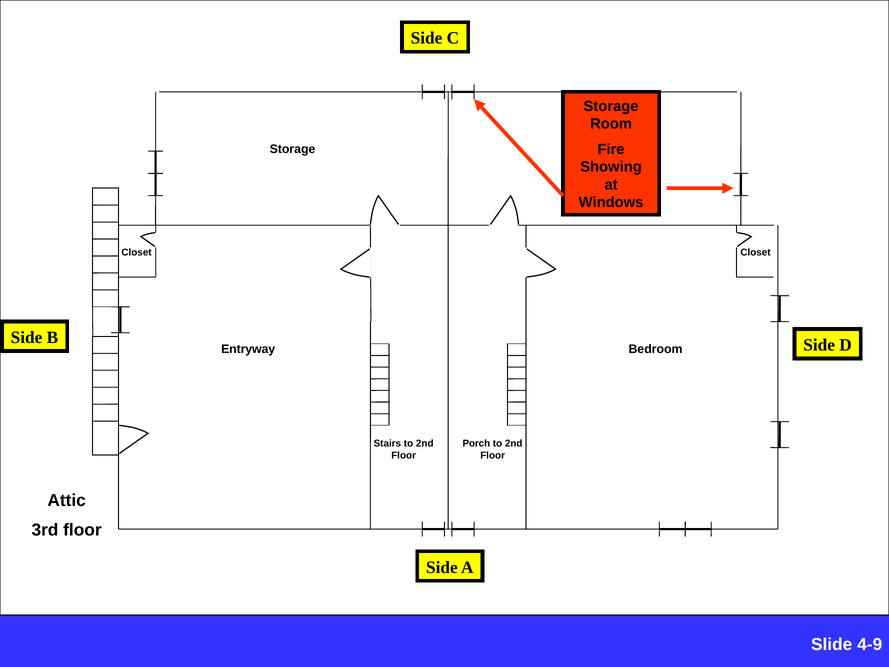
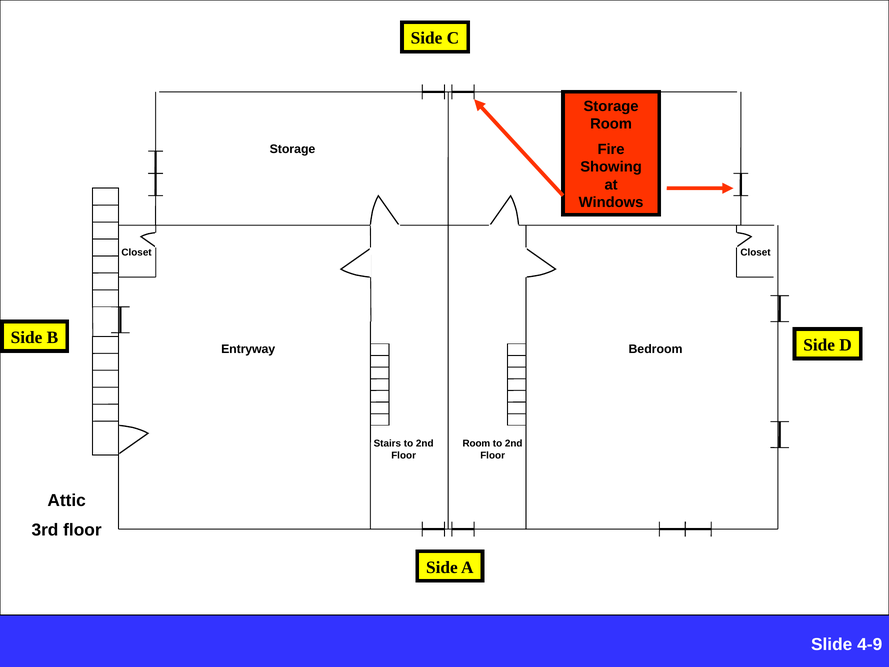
Porch at (476, 444): Porch -> Room
